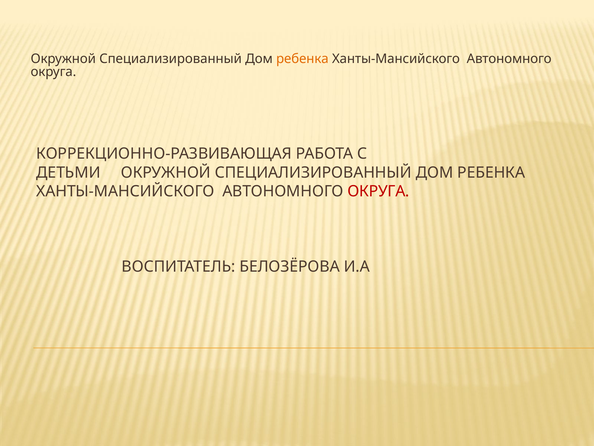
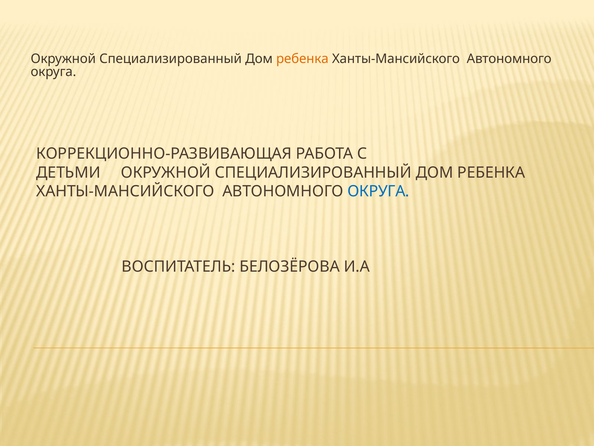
ОКРУГА at (378, 191) colour: red -> blue
